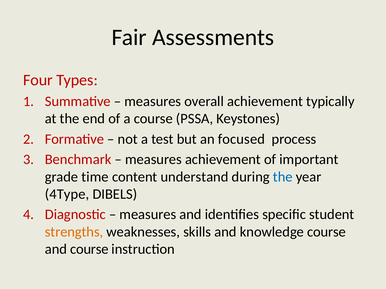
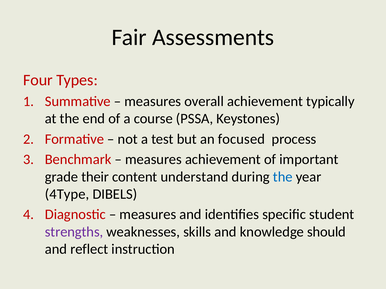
time: time -> their
strengths colour: orange -> purple
knowledge course: course -> should
and course: course -> reflect
